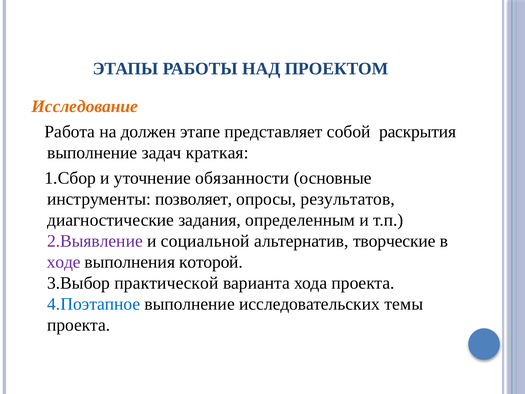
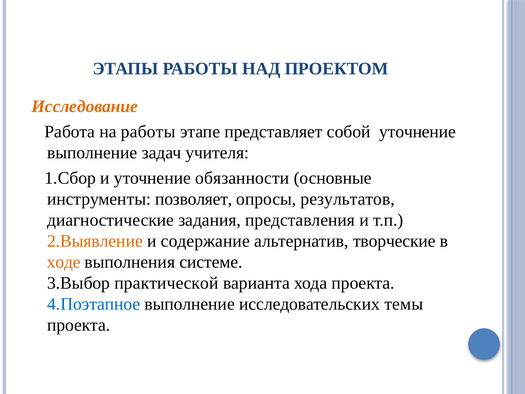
на должен: должен -> работы
собой раскрытия: раскрытия -> уточнение
краткая: краткая -> учителя
определенным: определенным -> представления
2.Выявление colour: purple -> orange
социальной: социальной -> содержание
ходе colour: purple -> orange
которой: которой -> системе
